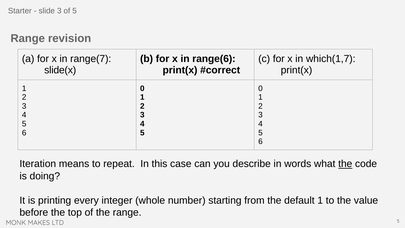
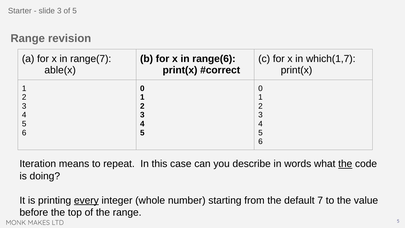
slide(x: slide(x -> able(x
every underline: none -> present
default 1: 1 -> 7
